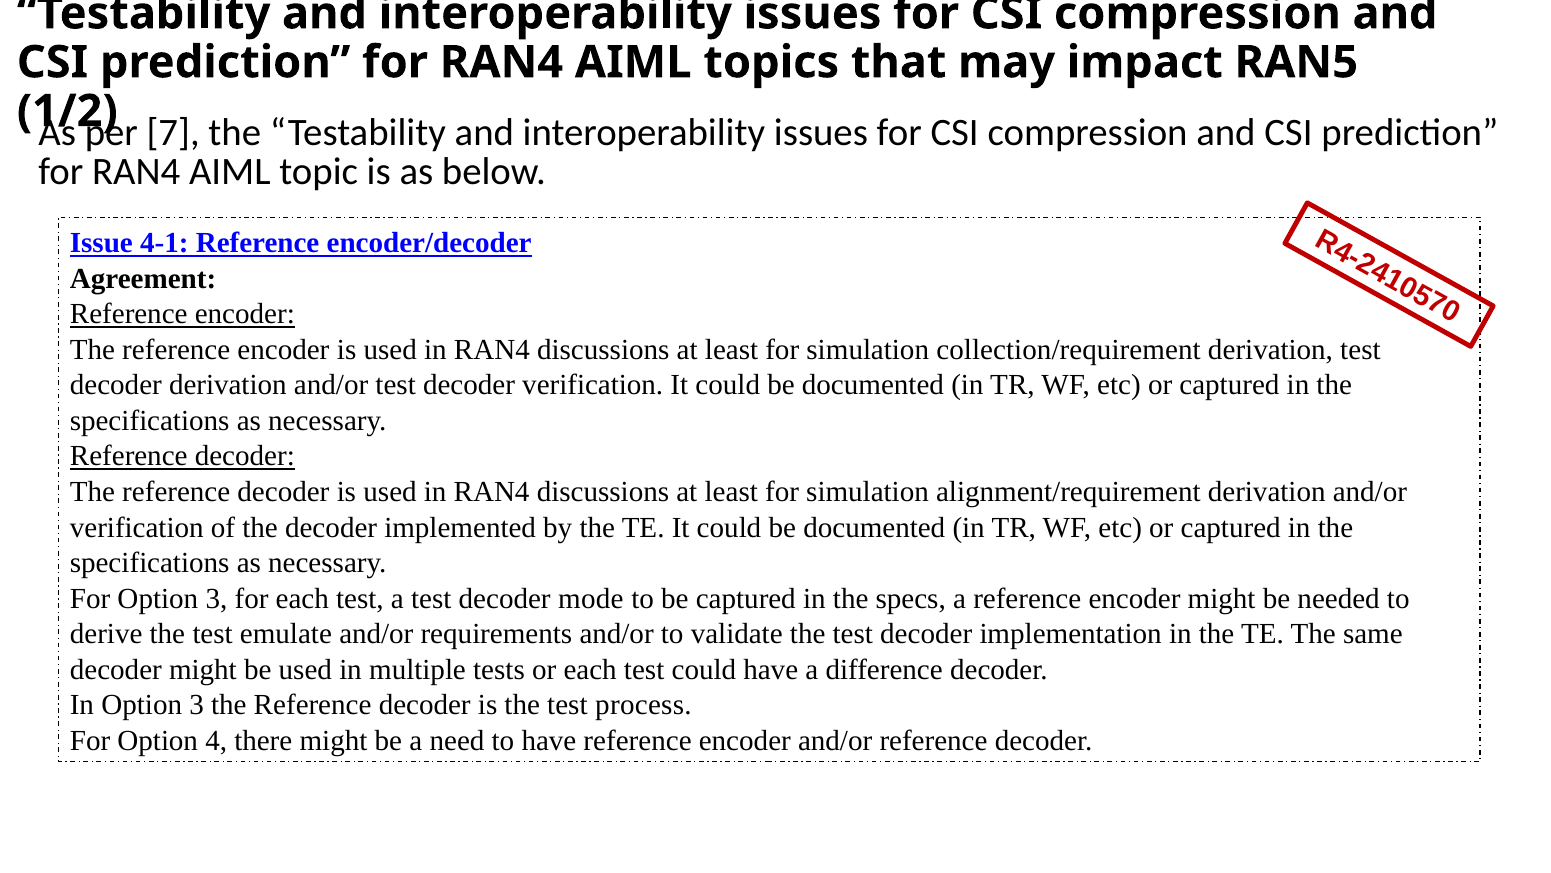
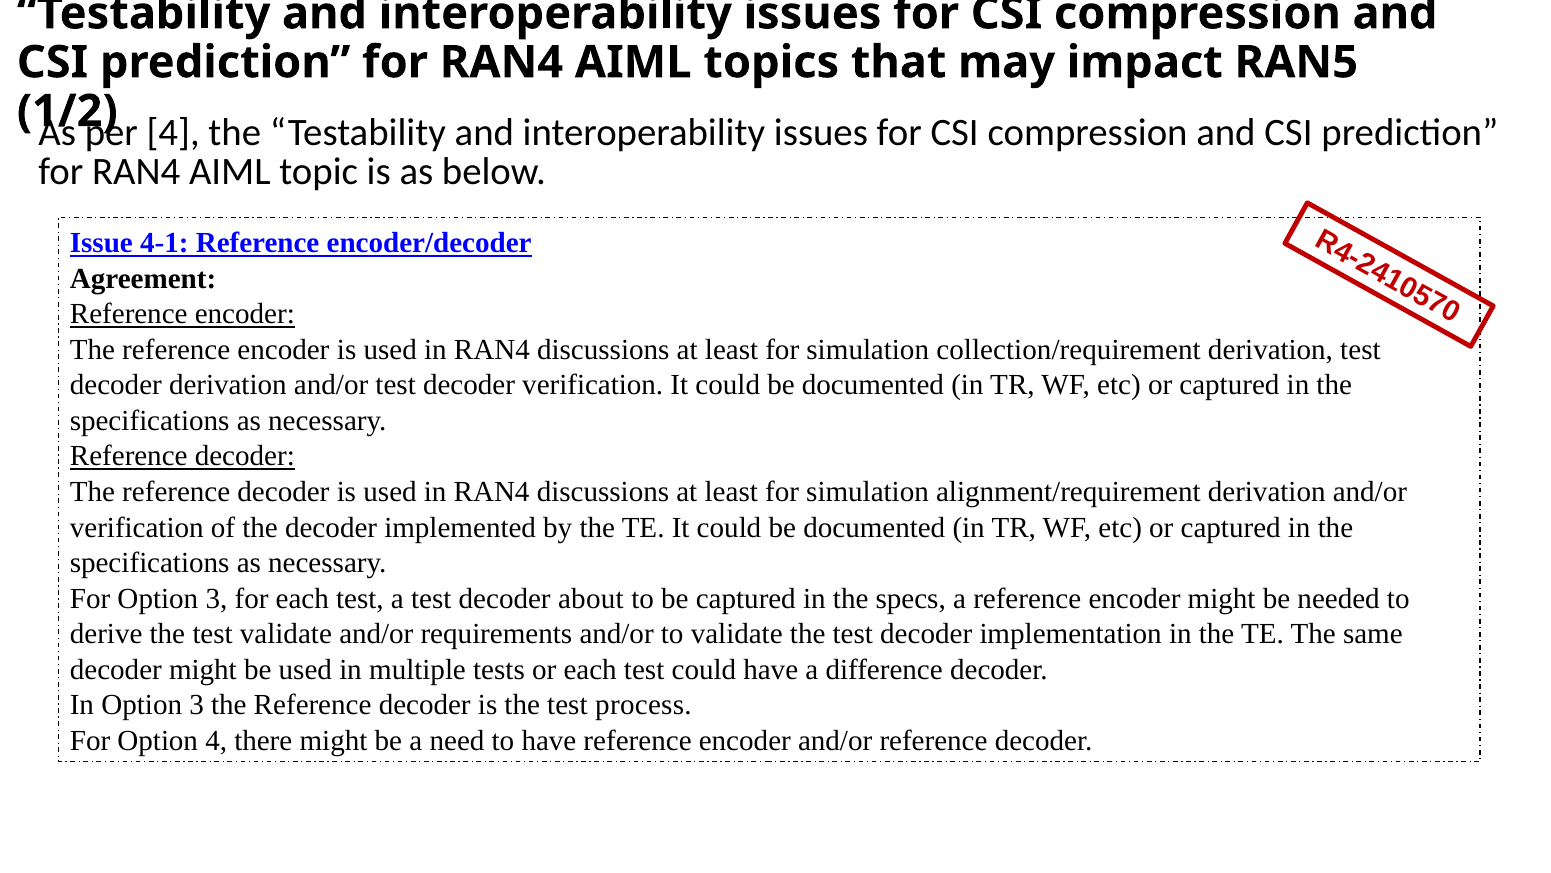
7 at (173, 133): 7 -> 4
mode: mode -> about
test emulate: emulate -> validate
